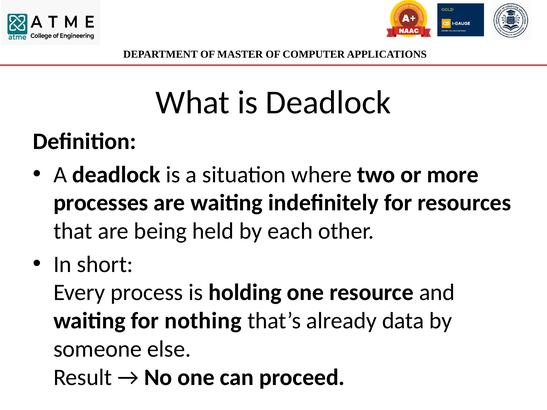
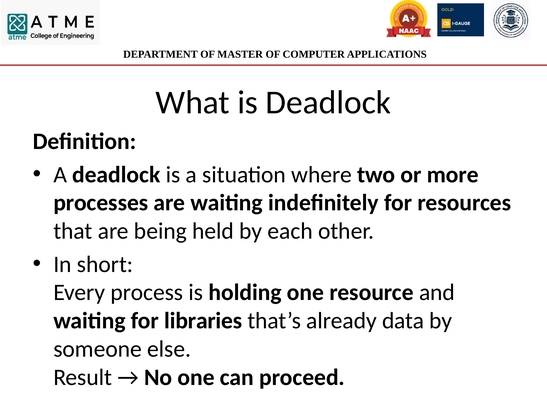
nothing: nothing -> libraries
